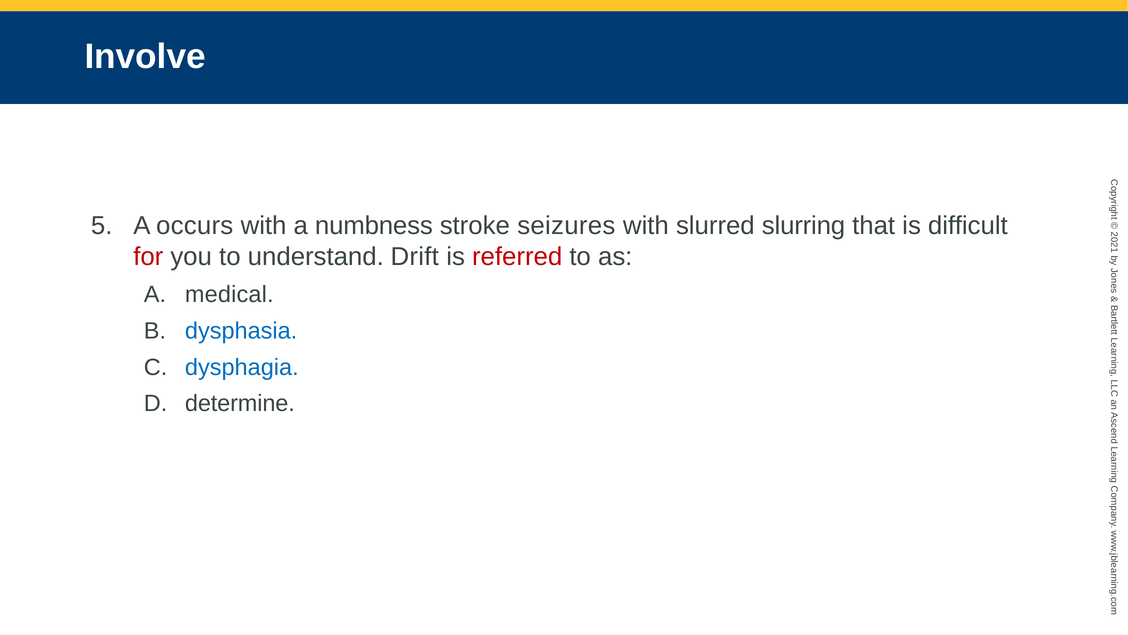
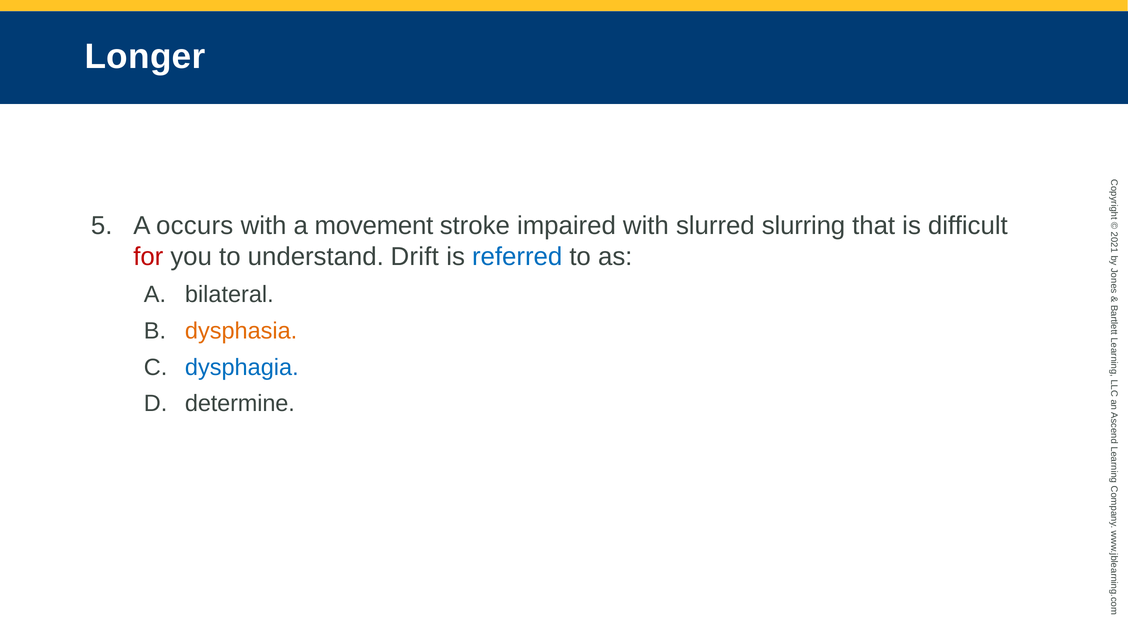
Involve: Involve -> Longer
numbness: numbness -> movement
seizures: seizures -> impaired
referred colour: red -> blue
medical: medical -> bilateral
dysphasia colour: blue -> orange
